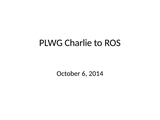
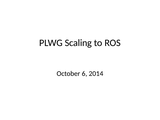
Charlie: Charlie -> Scaling
